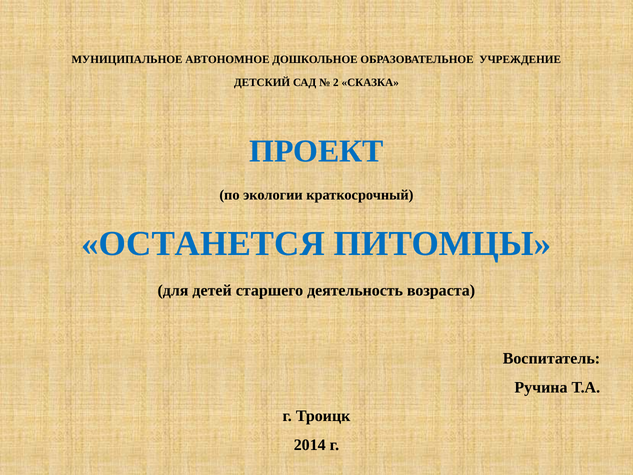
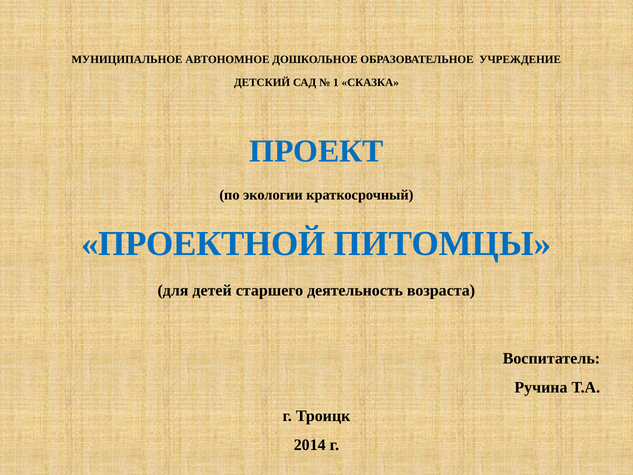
2: 2 -> 1
ОСТАНЕТСЯ: ОСТАНЕТСЯ -> ПРОЕКТНОЙ
